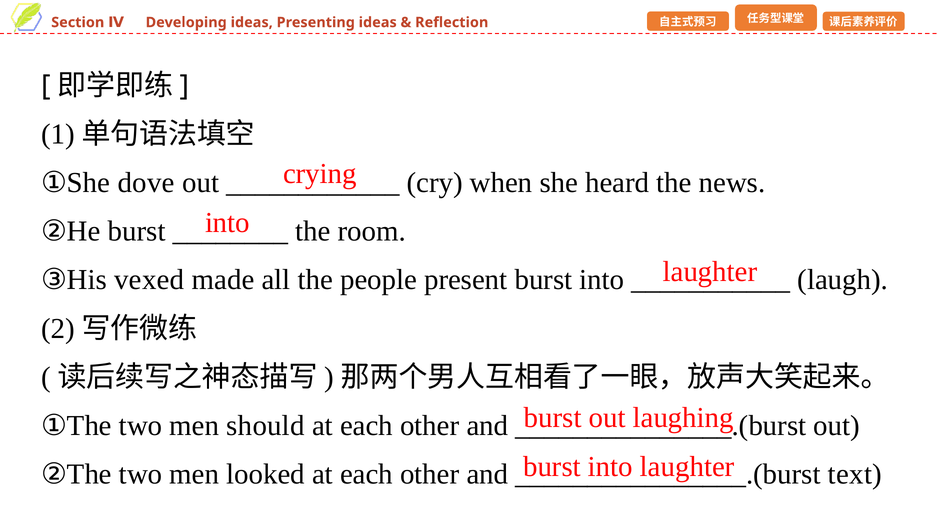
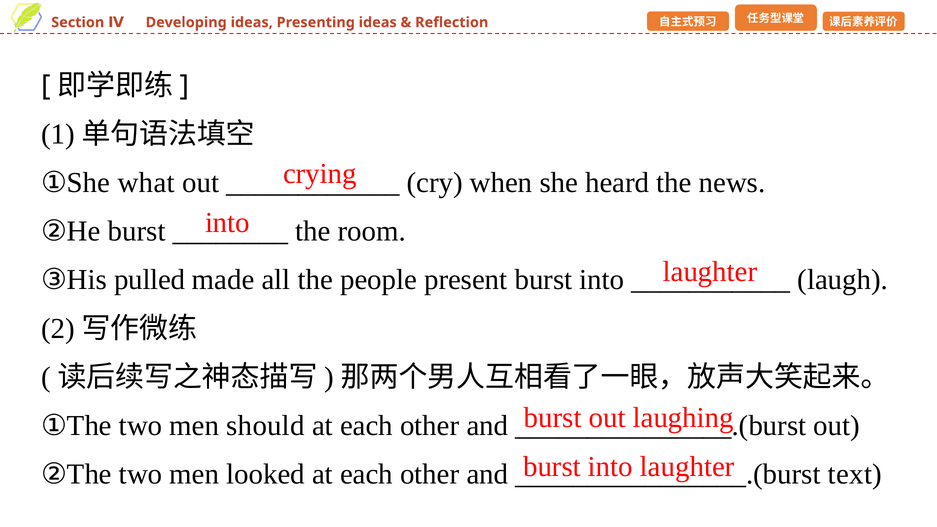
dove: dove -> what
vexed: vexed -> pulled
